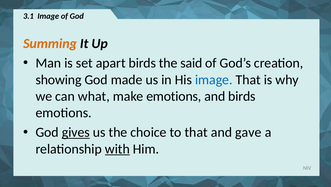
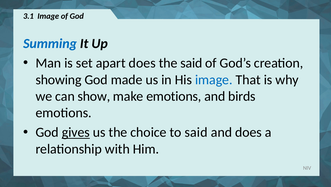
Summing colour: orange -> blue
apart birds: birds -> does
what: what -> show
to that: that -> said
and gave: gave -> does
with underline: present -> none
